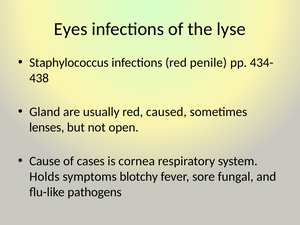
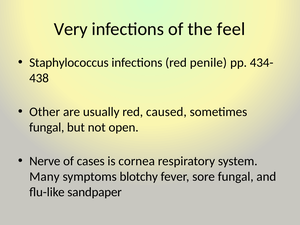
Eyes: Eyes -> Very
lyse: lyse -> feel
Gland: Gland -> Other
lenses at (47, 127): lenses -> fungal
Cause: Cause -> Nerve
Holds: Holds -> Many
pathogens: pathogens -> sandpaper
